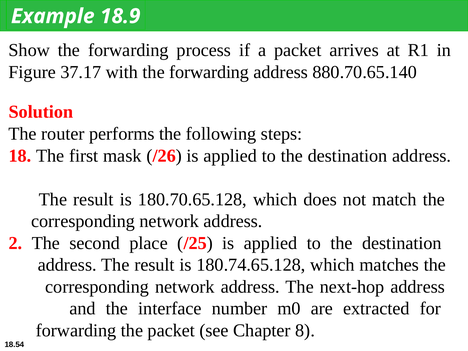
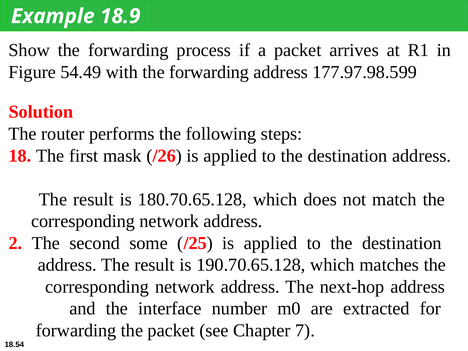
37.17: 37.17 -> 54.49
880.70.65.140: 880.70.65.140 -> 177.97.98.599
place: place -> some
180.74.65.128: 180.74.65.128 -> 190.70.65.128
8: 8 -> 7
